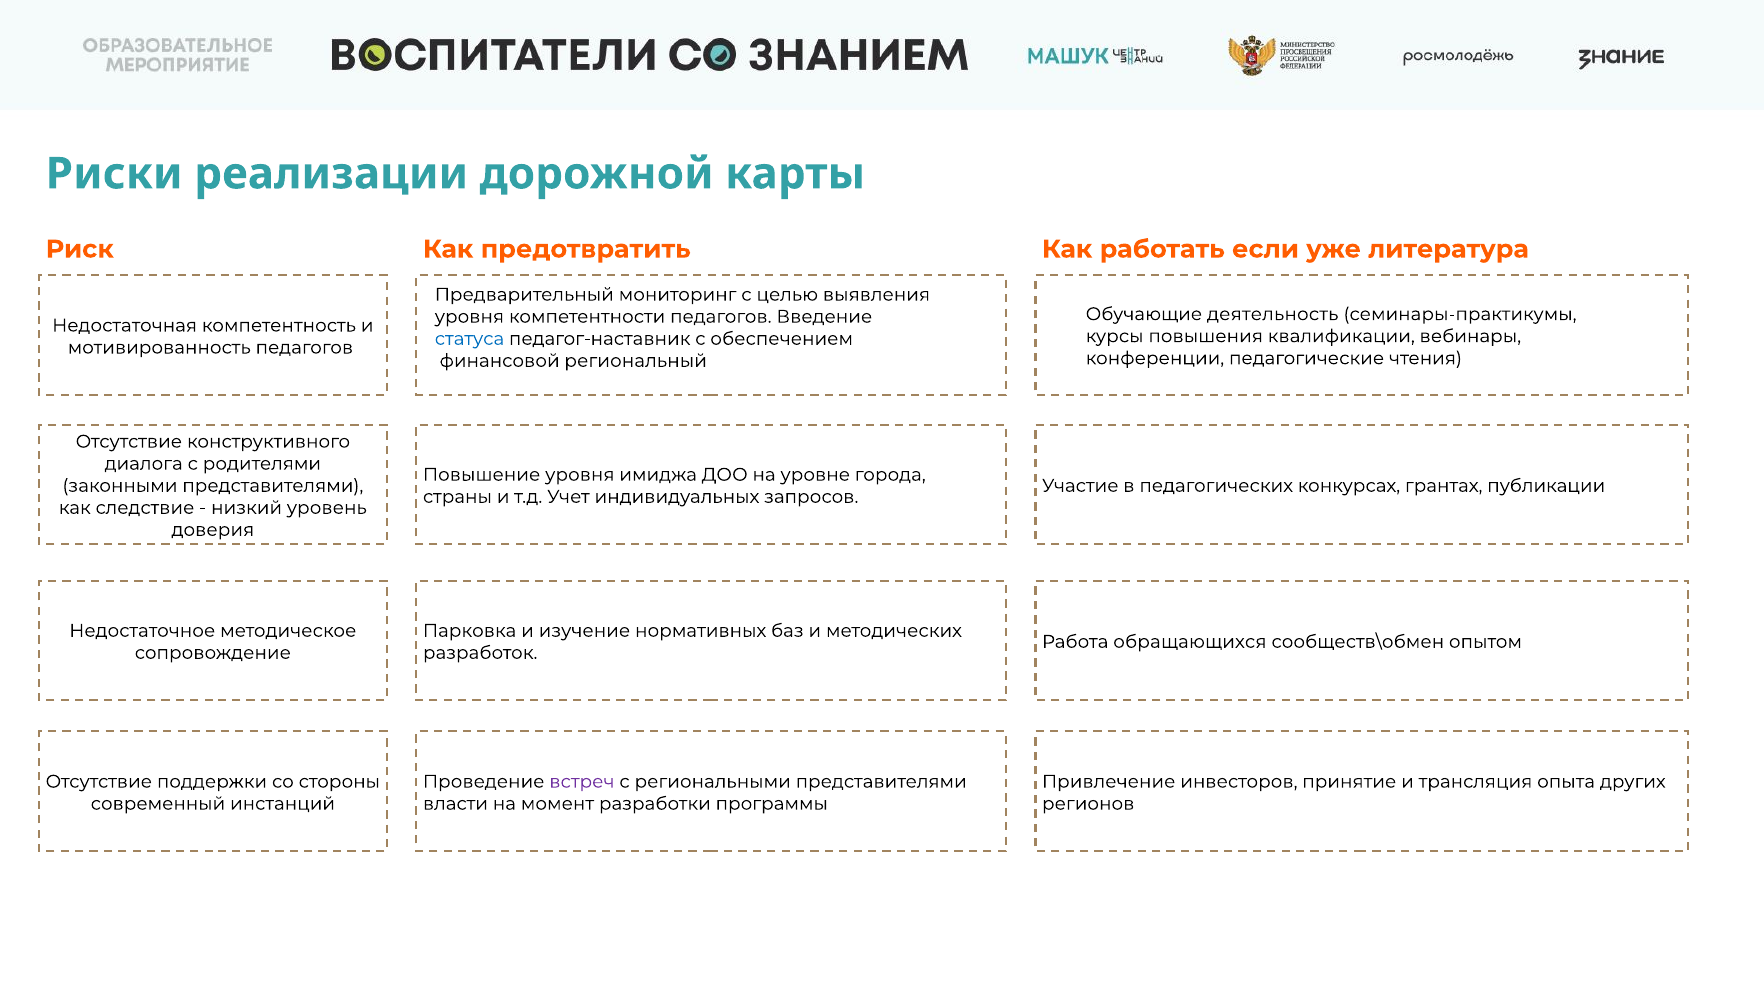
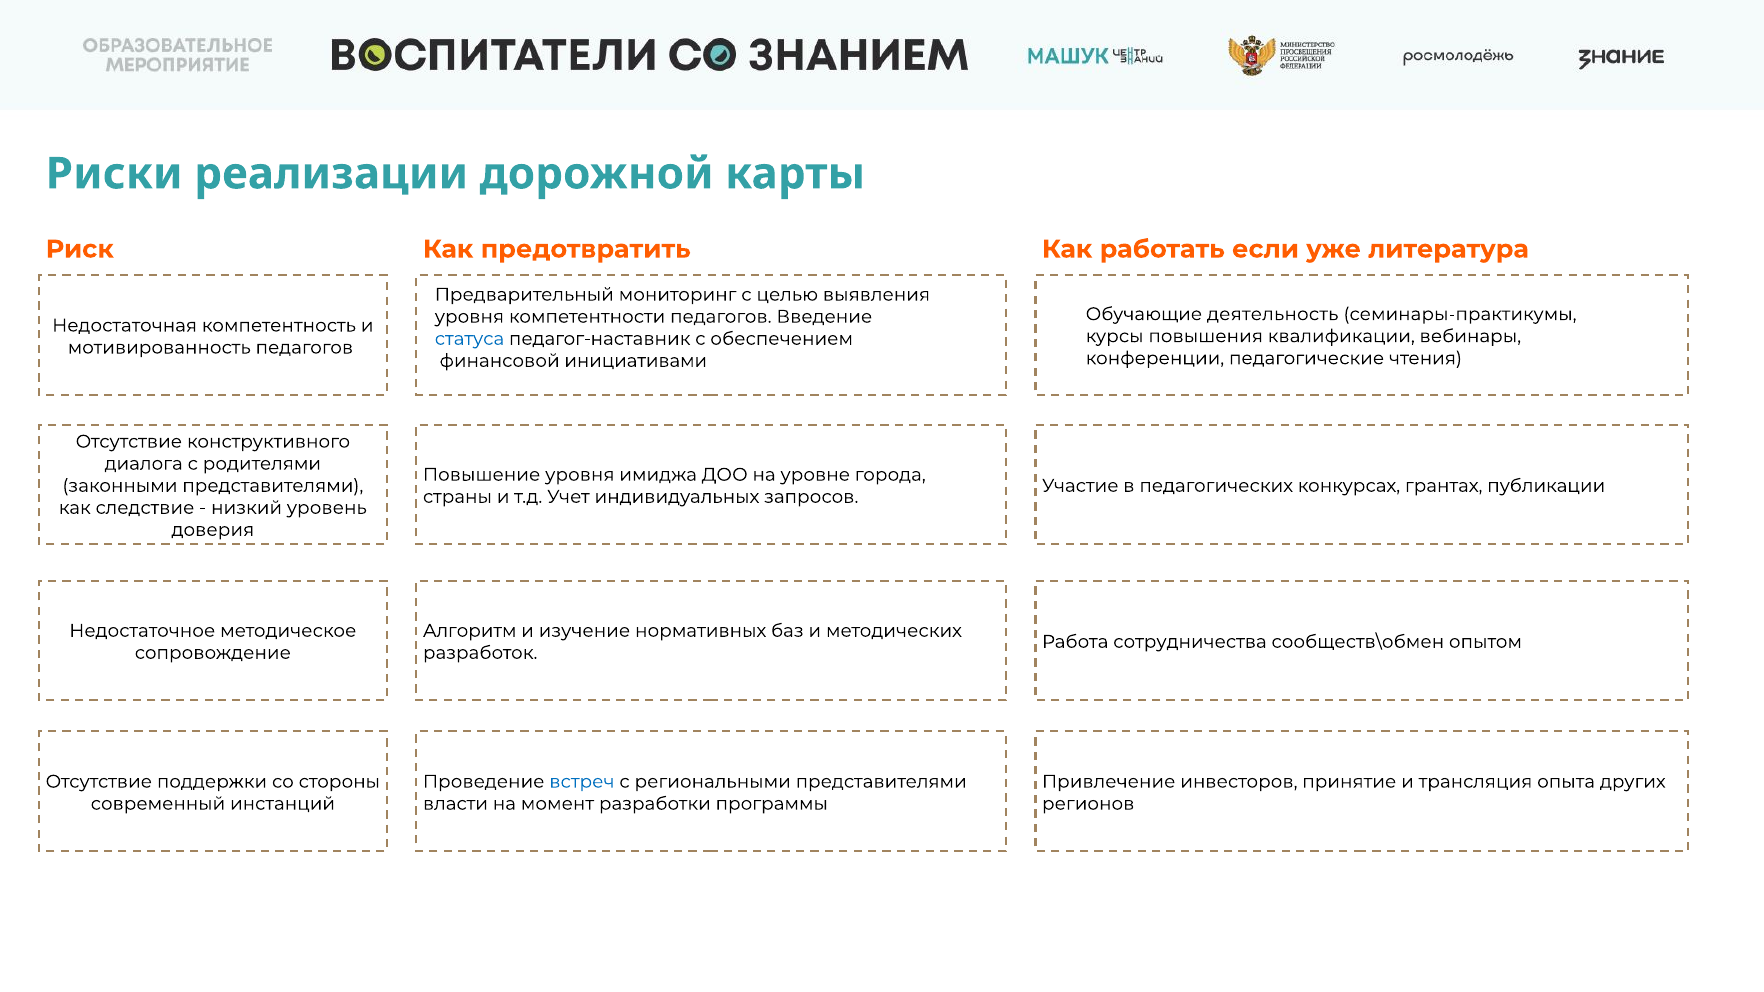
региональный: региональный -> инициативами
Парковка: Парковка -> Алгоритм
обращающихся: обращающихся -> сотрудничества
встреч colour: purple -> blue
